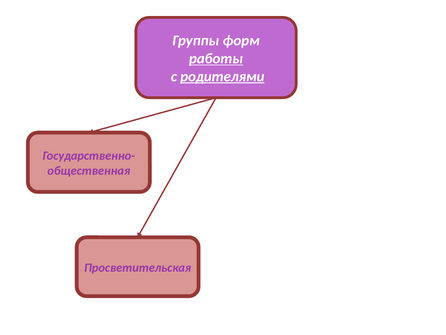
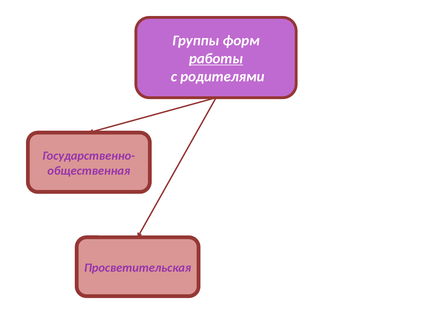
родителями underline: present -> none
